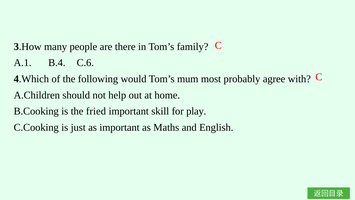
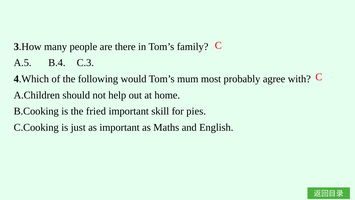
A.1: A.1 -> A.5
C.6: C.6 -> C.3
play: play -> pies
